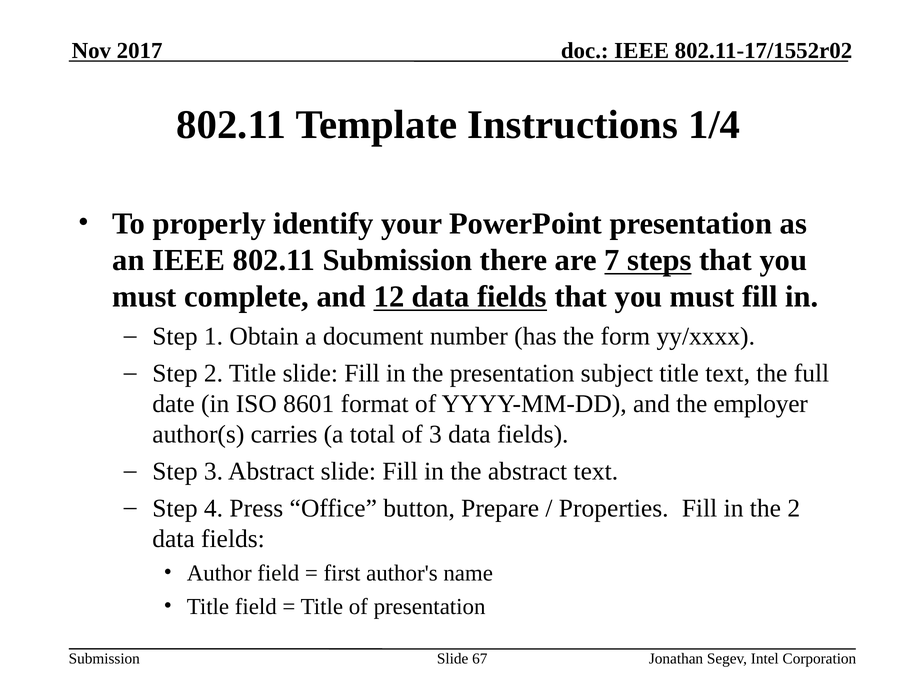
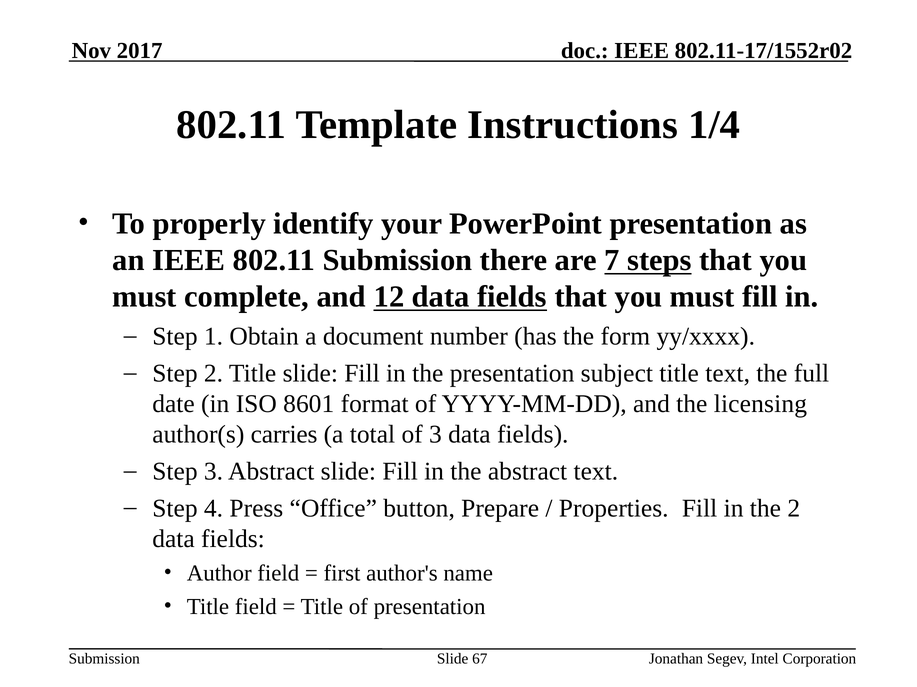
employer: employer -> licensing
